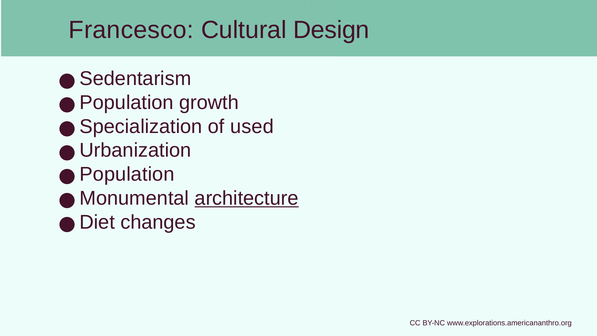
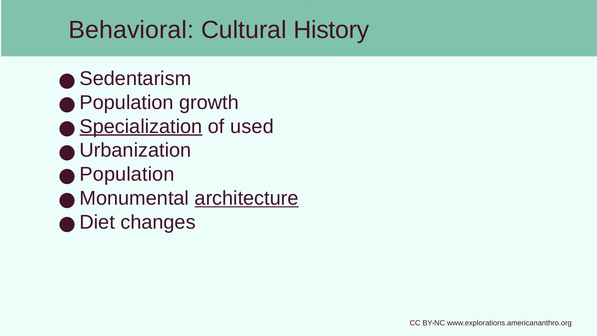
Francesco: Francesco -> Behavioral
Design: Design -> History
Specialization underline: none -> present
